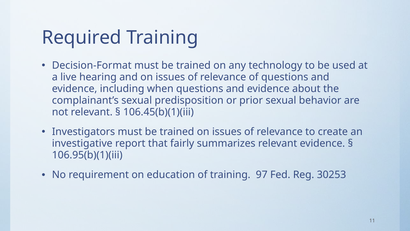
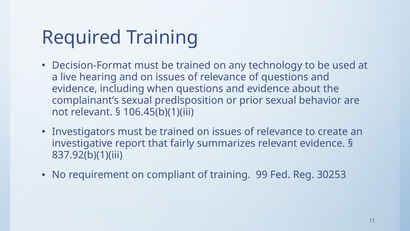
106.95(b)(1)(iii: 106.95(b)(1)(iii -> 837.92(b)(1)(iii
education: education -> compliant
97: 97 -> 99
